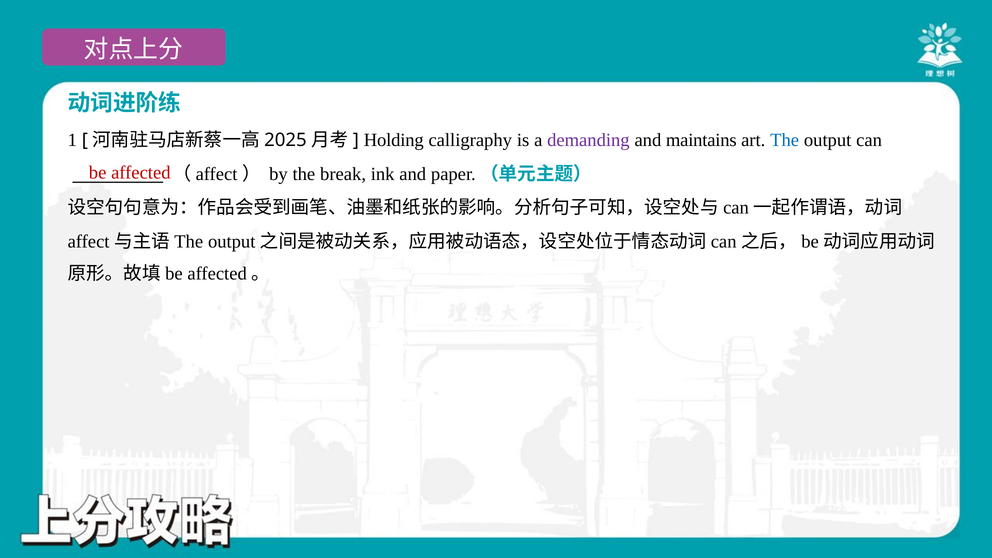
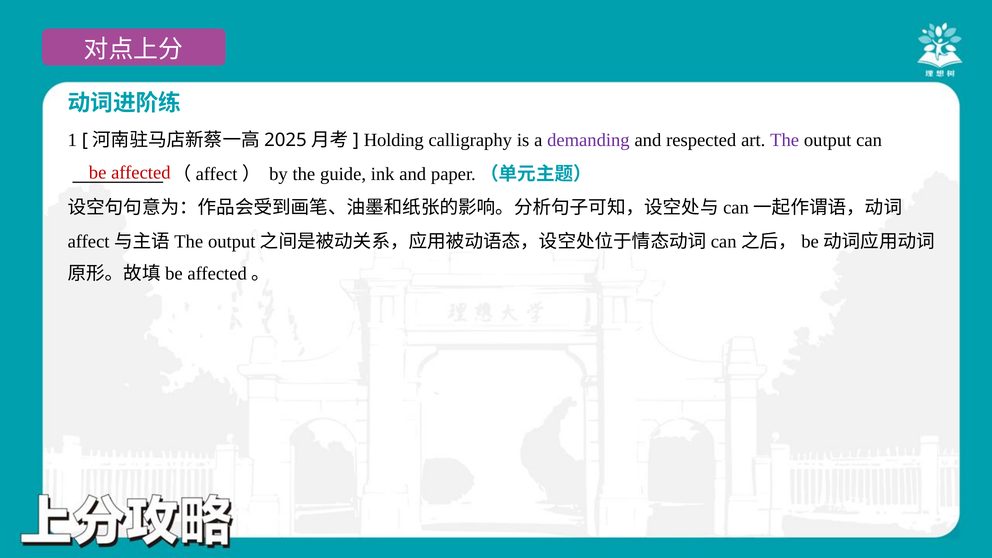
maintains: maintains -> respected
The at (785, 140) colour: blue -> purple
break: break -> guide
